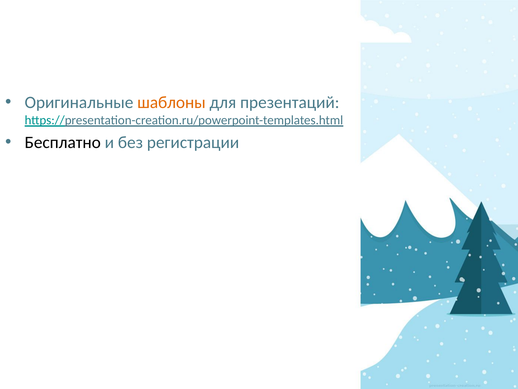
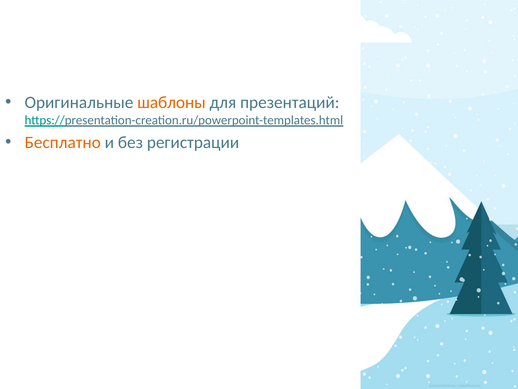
Бесплатно colour: black -> orange
